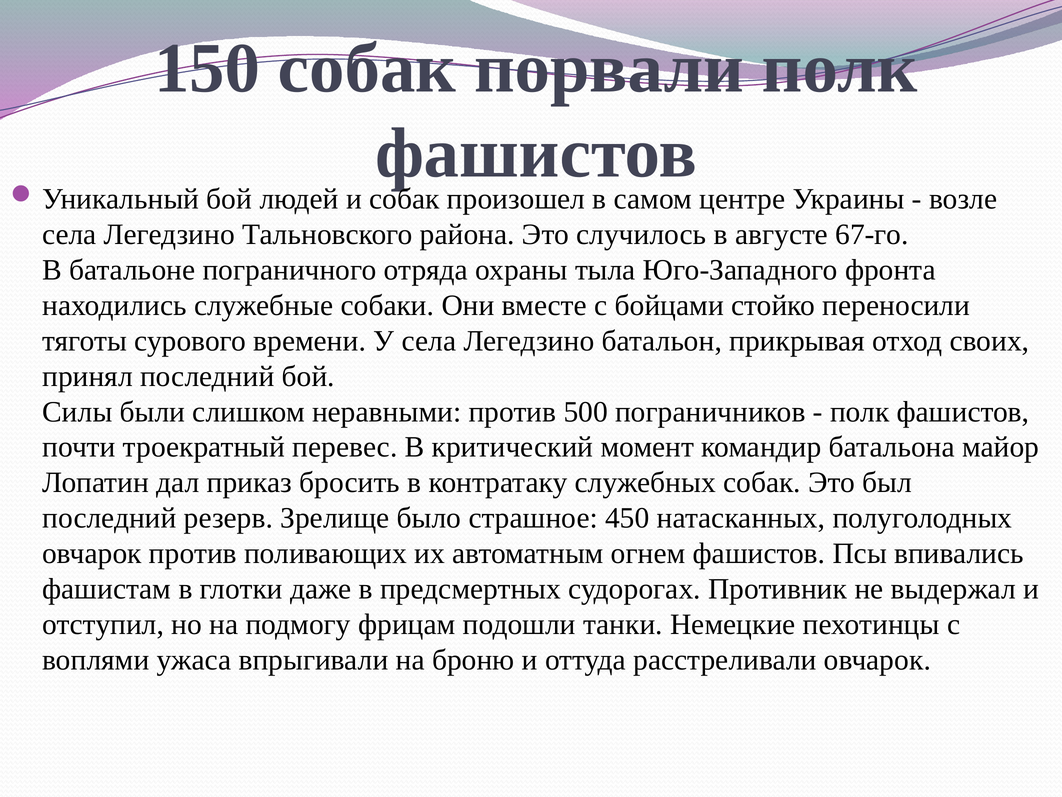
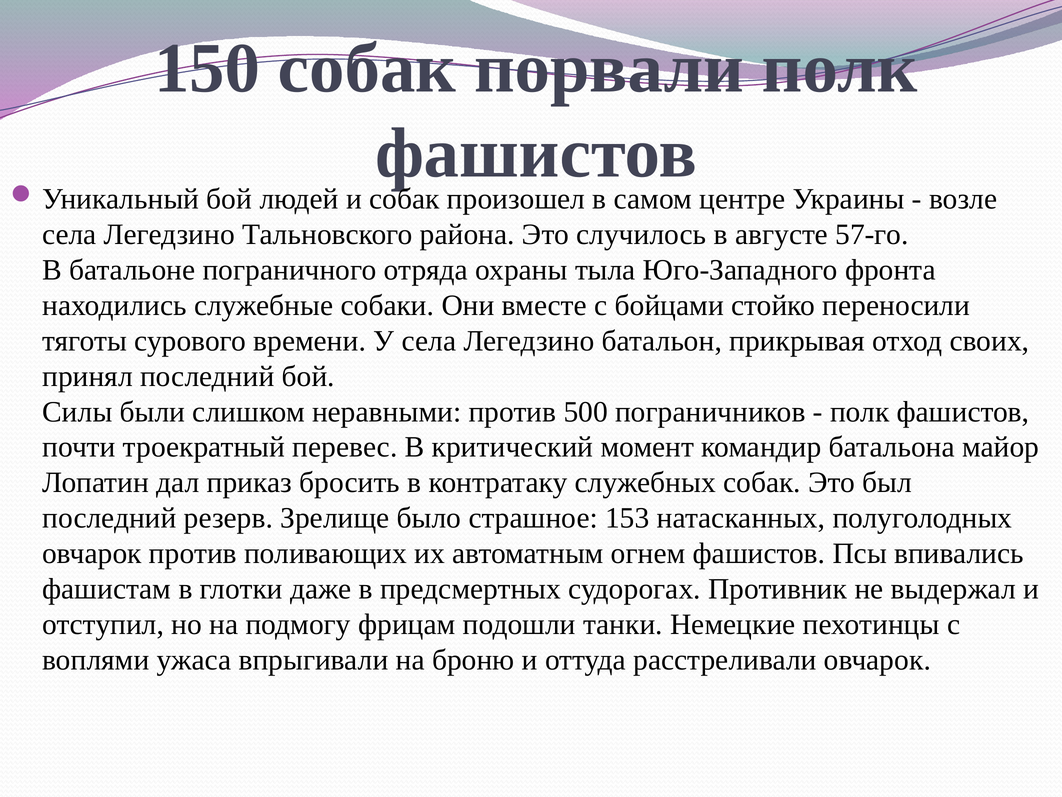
67-го: 67-го -> 57-го
450: 450 -> 153
